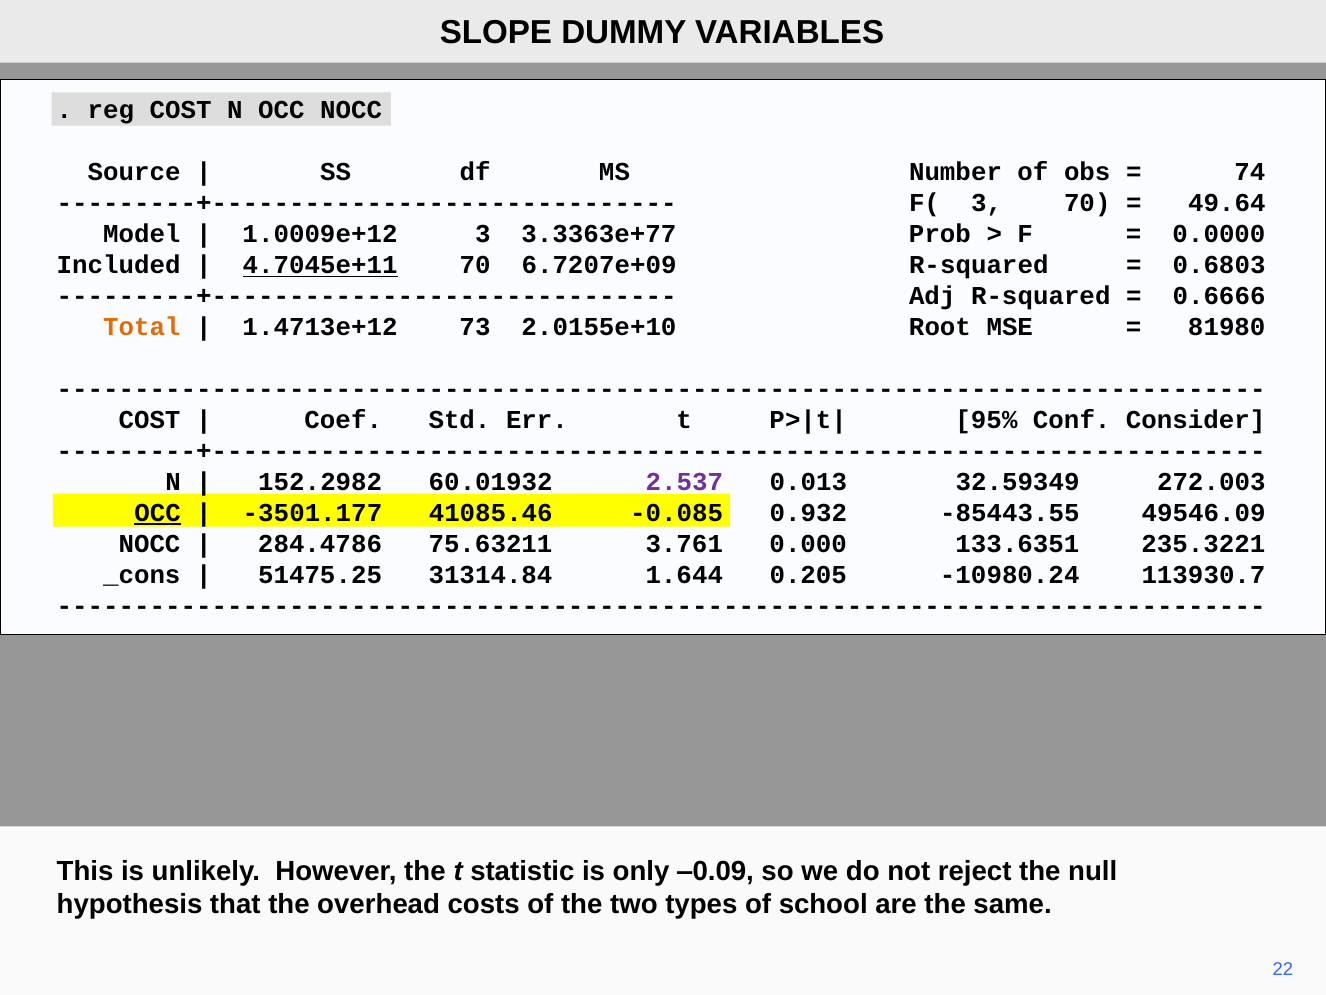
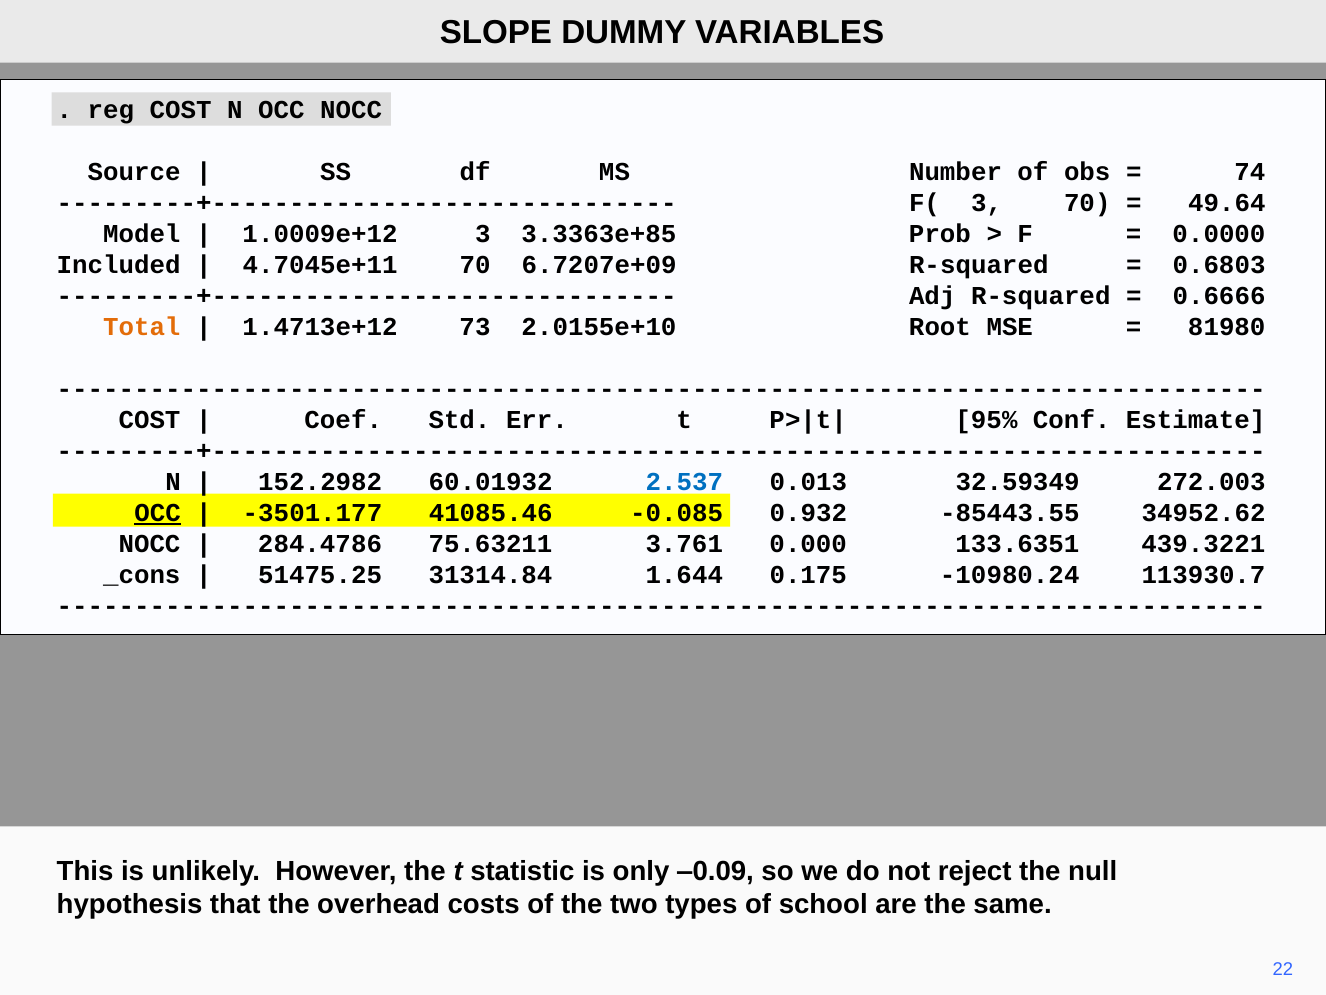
3.3363e+77: 3.3363e+77 -> 3.3363e+85
4.7045e+11 underline: present -> none
Consider: Consider -> Estimate
2.537 colour: purple -> blue
49546.09: 49546.09 -> 34952.62
235.3221: 235.3221 -> 439.3221
0.205: 0.205 -> 0.175
